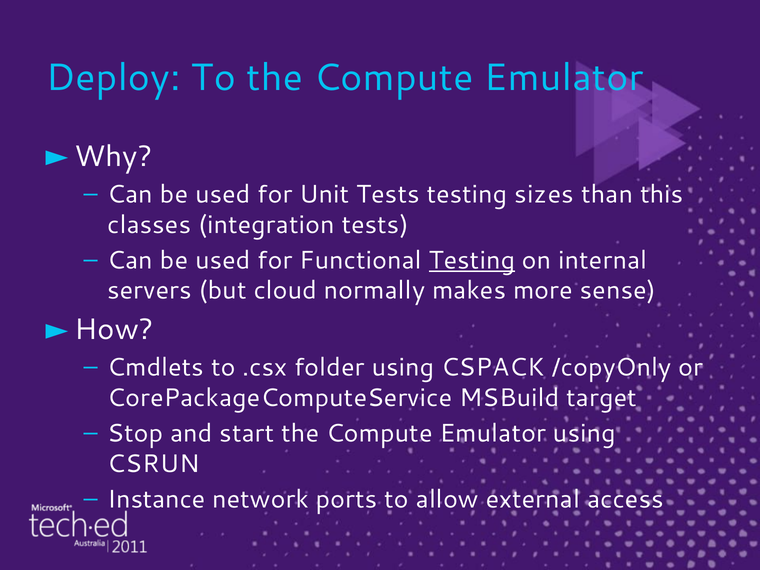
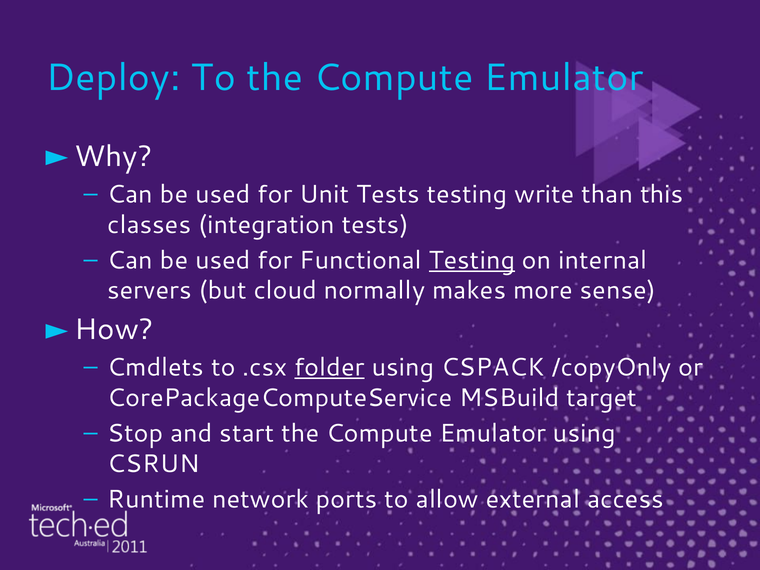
sizes: sizes -> write
folder underline: none -> present
Instance: Instance -> Runtime
